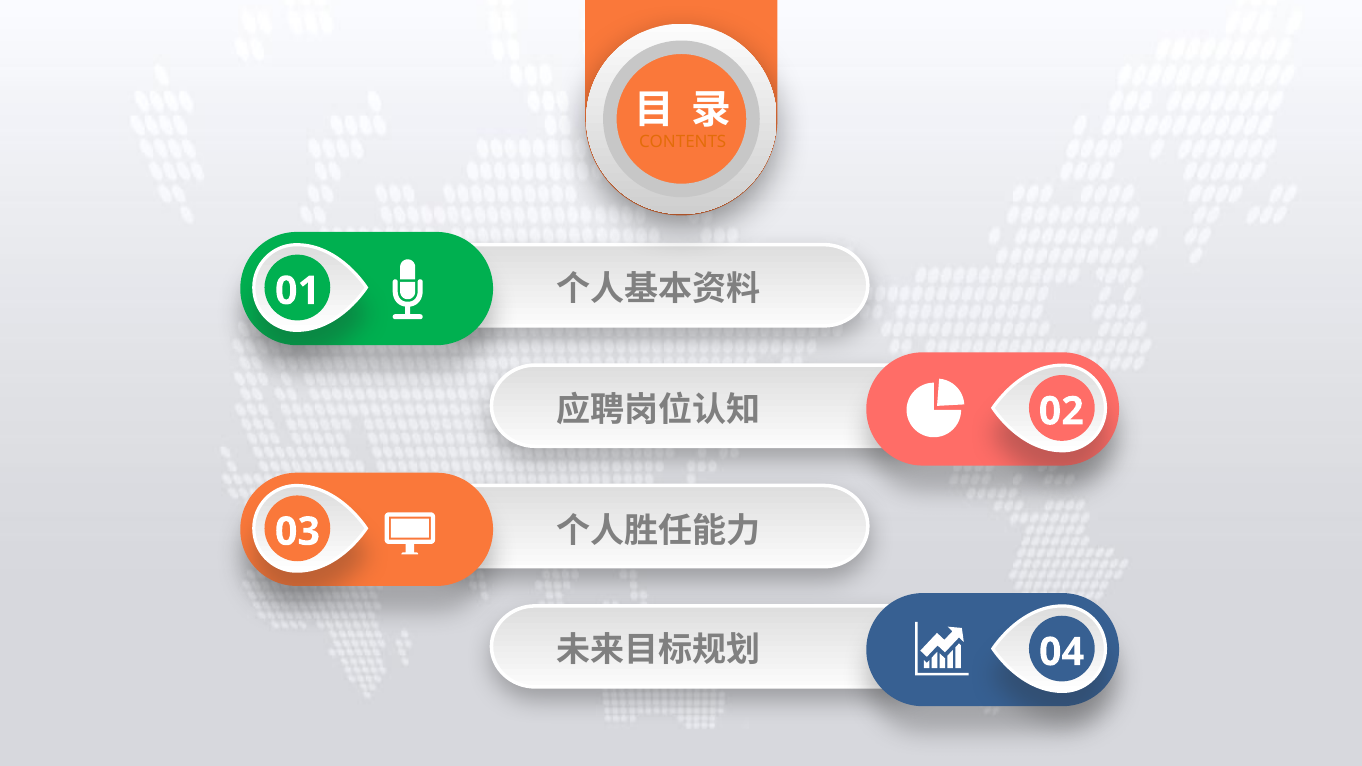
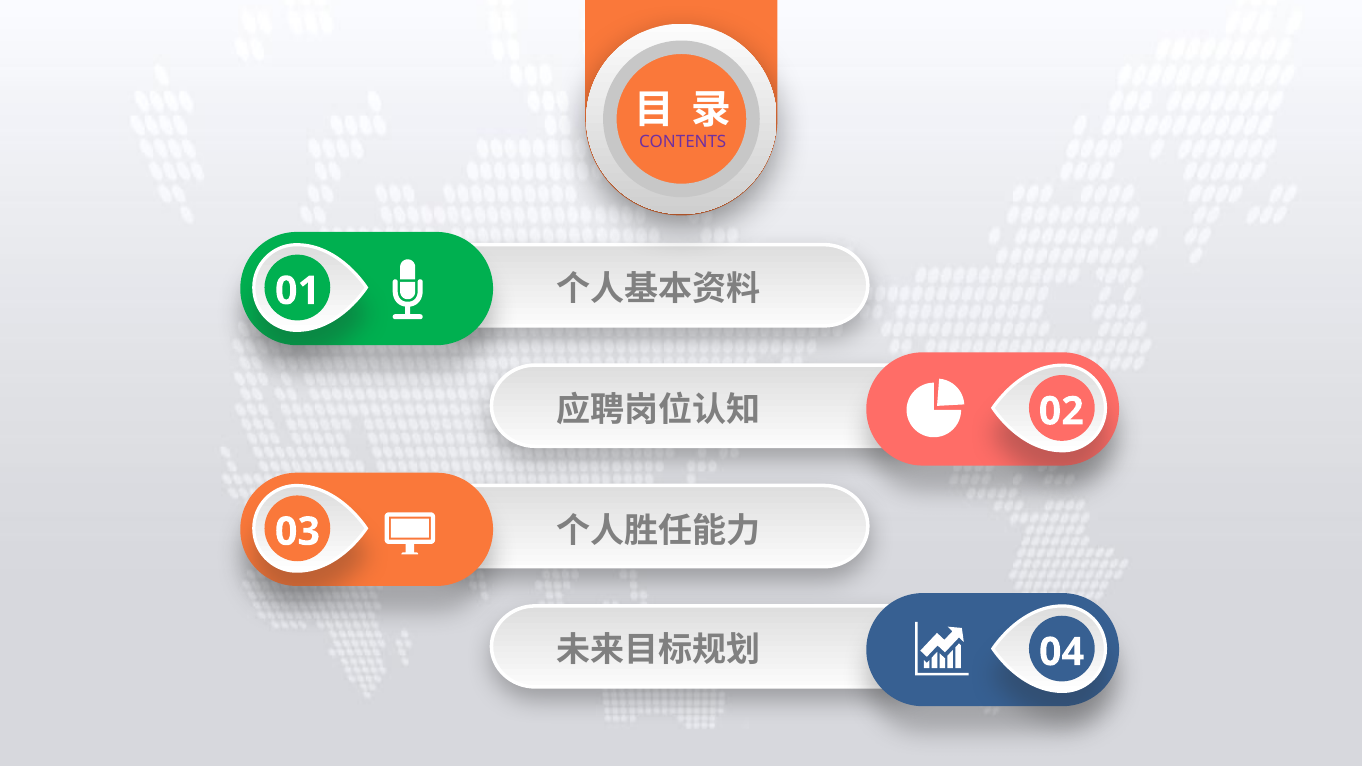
CONTENTS colour: orange -> purple
